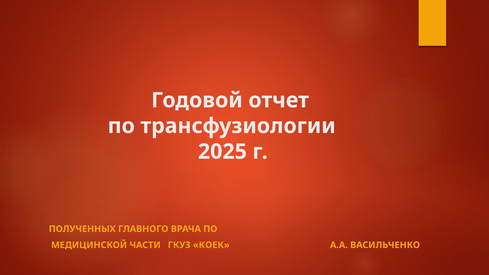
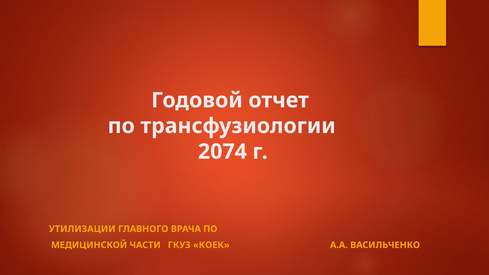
2025: 2025 -> 2074
ПОЛУЧЕННЫХ: ПОЛУЧЕННЫХ -> УТИЛИЗАЦИИ
